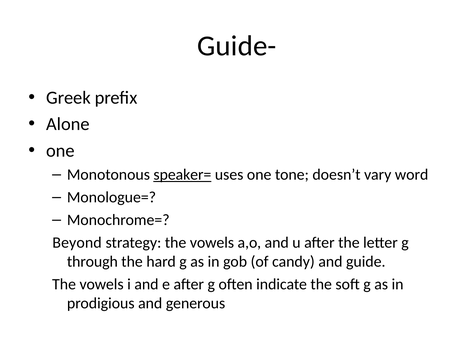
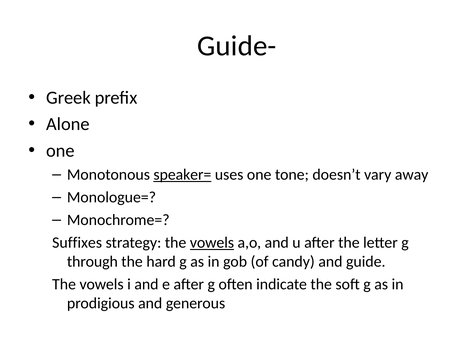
word: word -> away
Beyond: Beyond -> Suffixes
vowels at (212, 242) underline: none -> present
